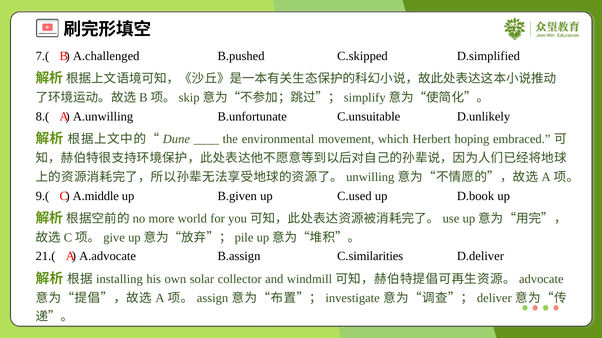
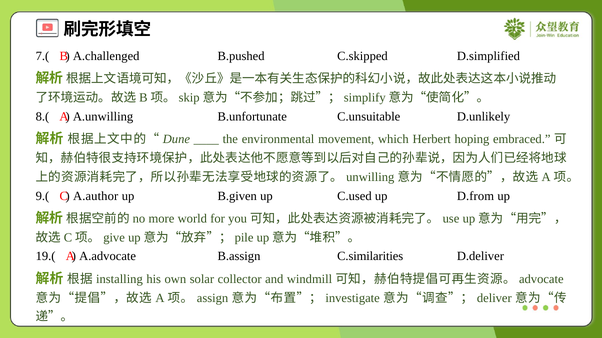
A.middle: A.middle -> A.author
D.book: D.book -> D.from
21.(: 21.( -> 19.(
